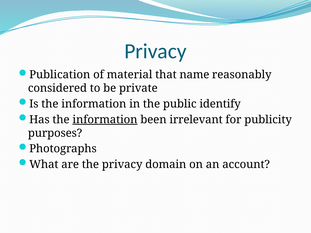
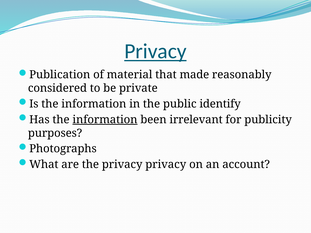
Privacy at (155, 51) underline: none -> present
name: name -> made
privacy domain: domain -> privacy
